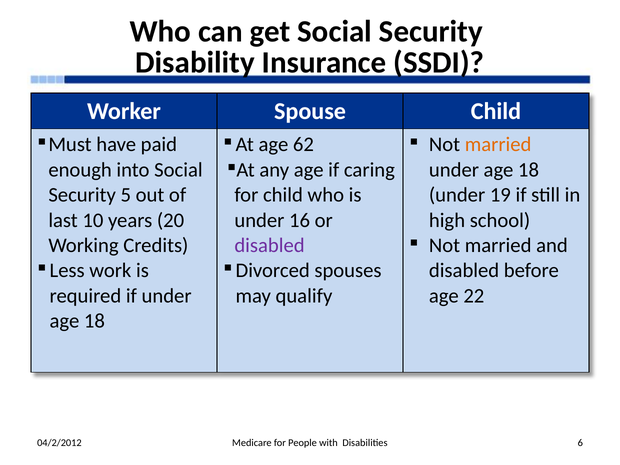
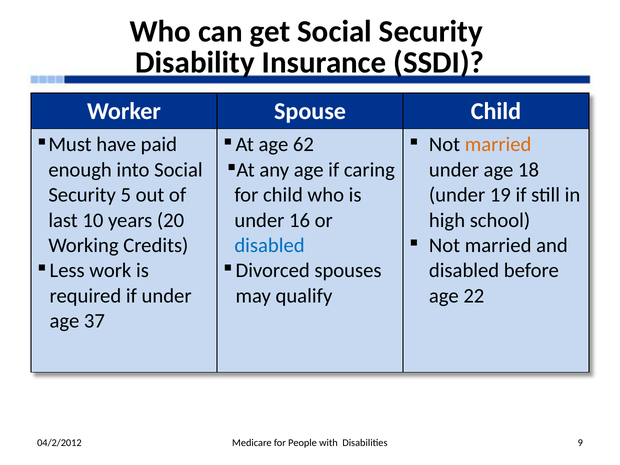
disabled at (270, 245) colour: purple -> blue
18 at (94, 321): 18 -> 37
6: 6 -> 9
